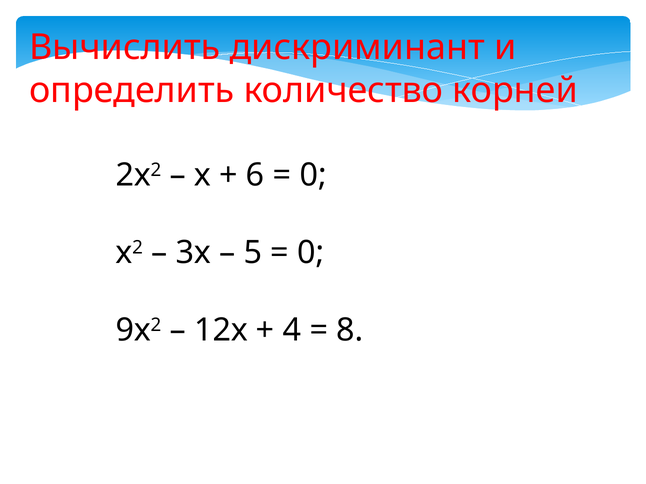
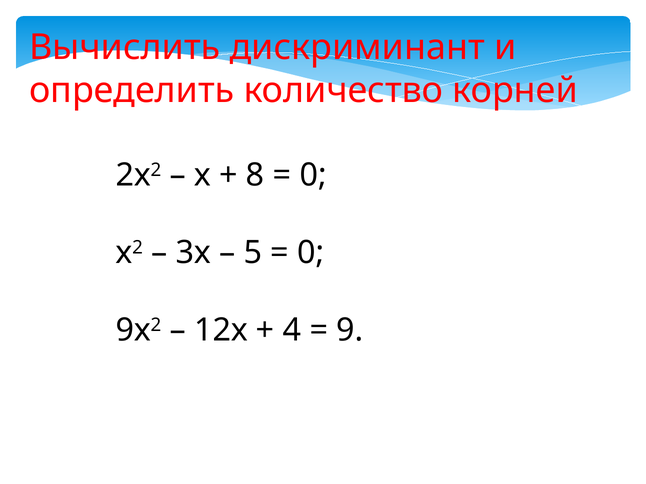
6: 6 -> 8
8: 8 -> 9
